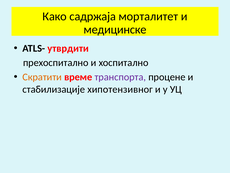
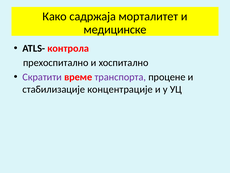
утврдити: утврдити -> контрола
Скратити colour: orange -> purple
хипотензивног: хипотензивног -> концентрације
